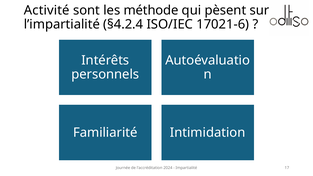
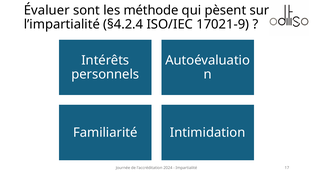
Activité: Activité -> Évaluer
17021-6: 17021-6 -> 17021-9
